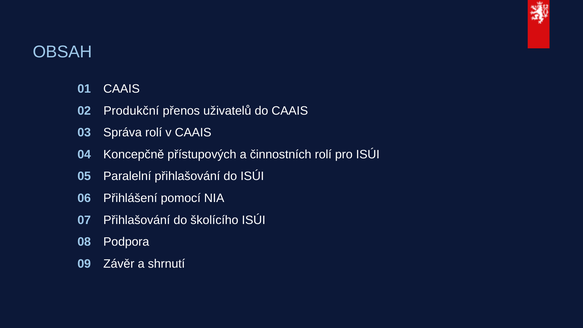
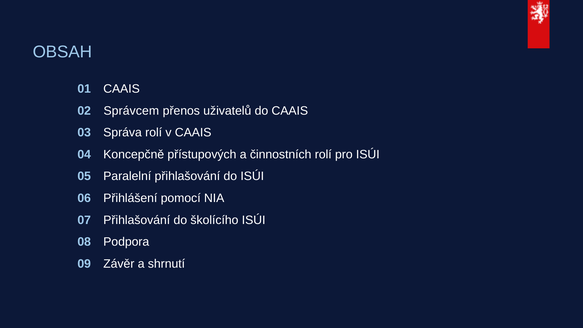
Produkční: Produkční -> Správcem
